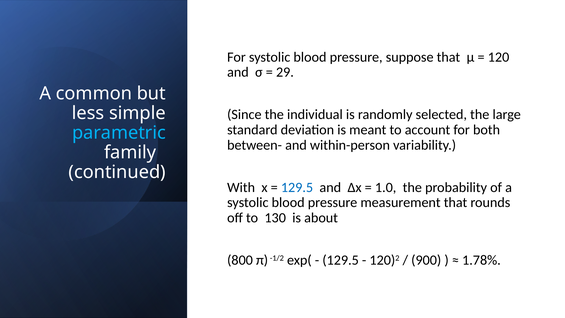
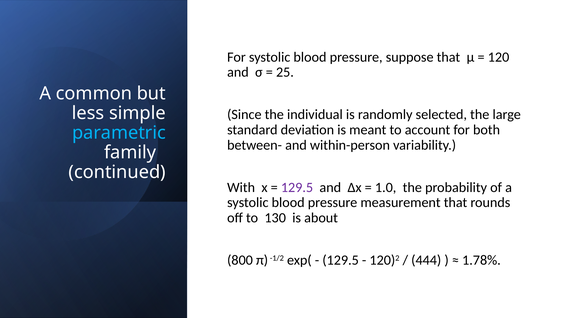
29: 29 -> 25
129.5 at (297, 187) colour: blue -> purple
900: 900 -> 444
